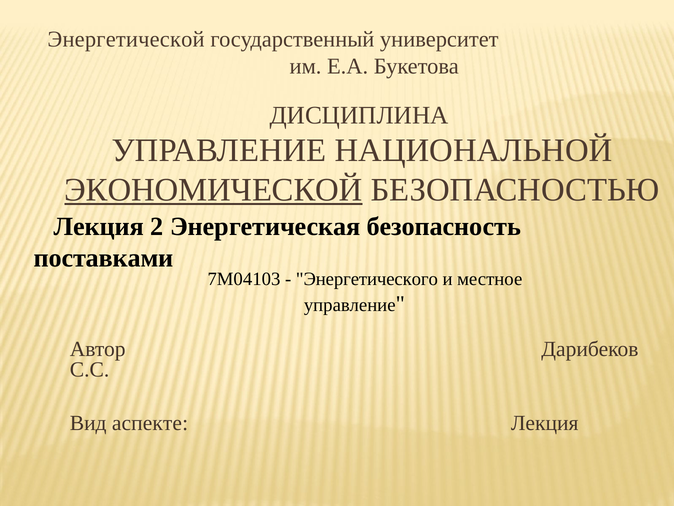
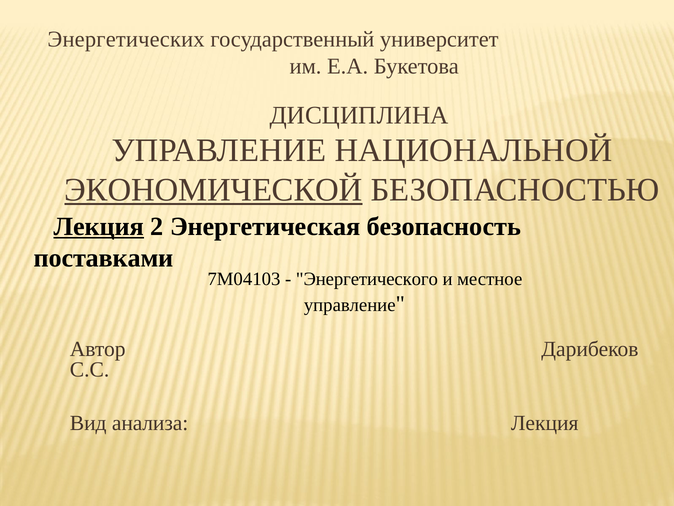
Энергетической: Энергетической -> Энергетических
Лекция at (99, 226) underline: none -> present
аспекте: аспекте -> анализа
